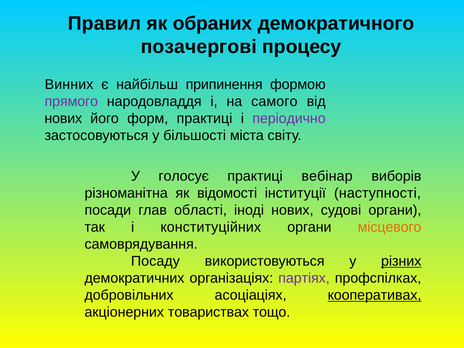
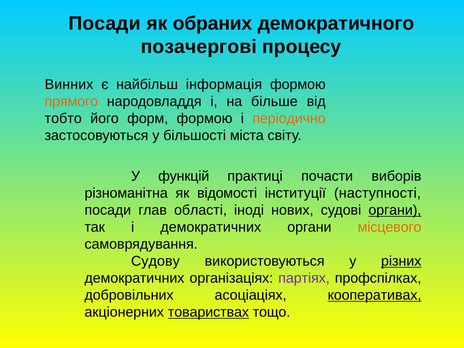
Правил at (105, 24): Правил -> Посади
припинення: припинення -> інформація
прямого colour: purple -> orange
самого: самого -> більше
нових at (63, 119): нових -> тобто
форм практиці: практиці -> формою
періодично colour: purple -> orange
голосує: голосує -> функцій
вебінар: вебінар -> почасти
органи at (395, 210) underline: none -> present
і конституційних: конституційних -> демократичних
Посаду: Посаду -> Судову
товариствах underline: none -> present
